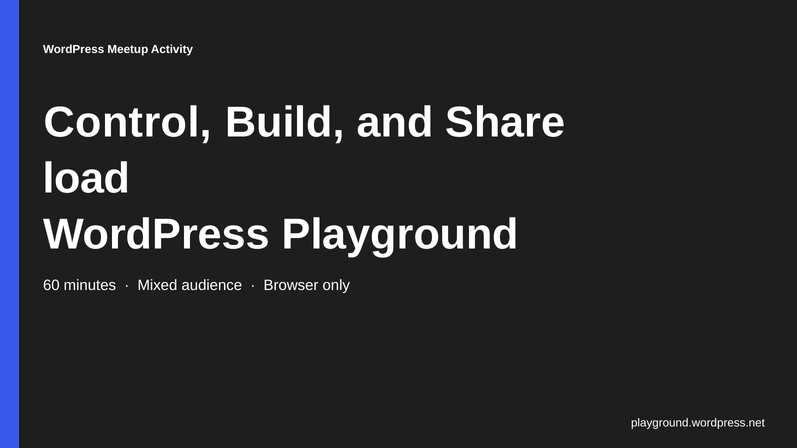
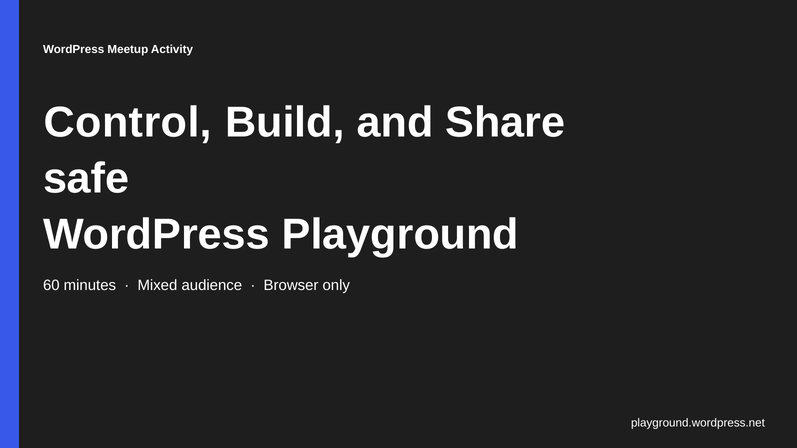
load: load -> safe
